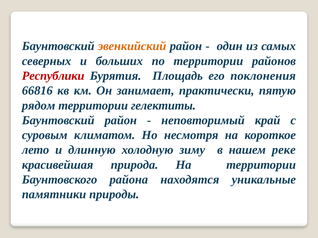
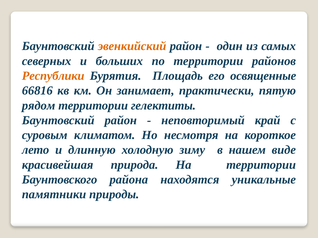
Республики colour: red -> orange
поклонения: поклонения -> освященные
реке: реке -> виде
